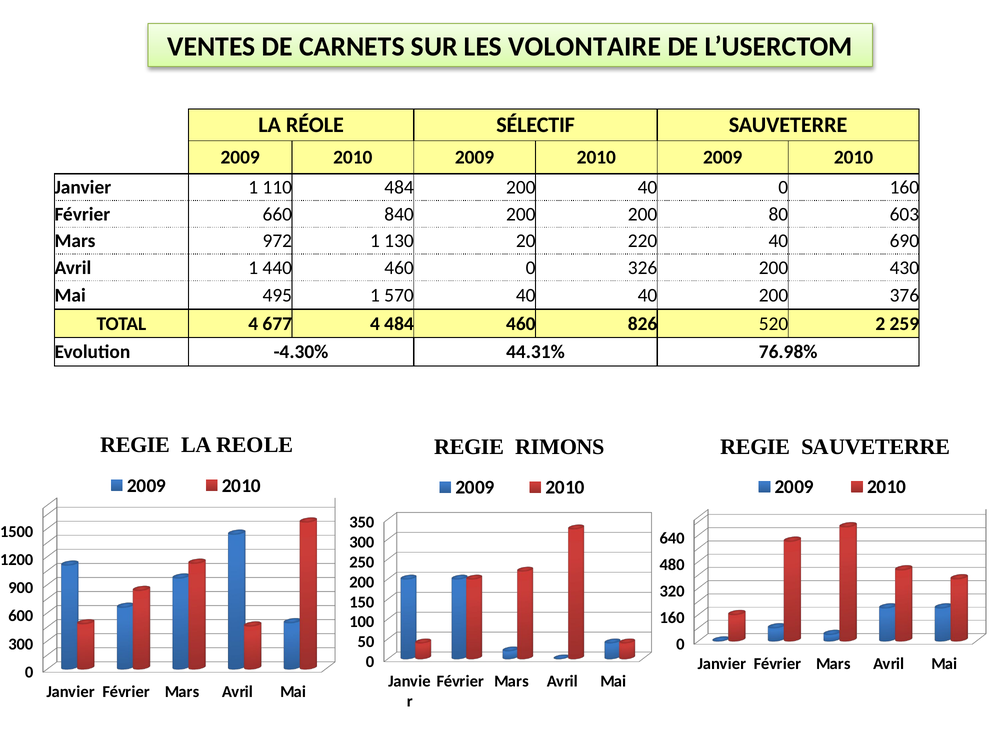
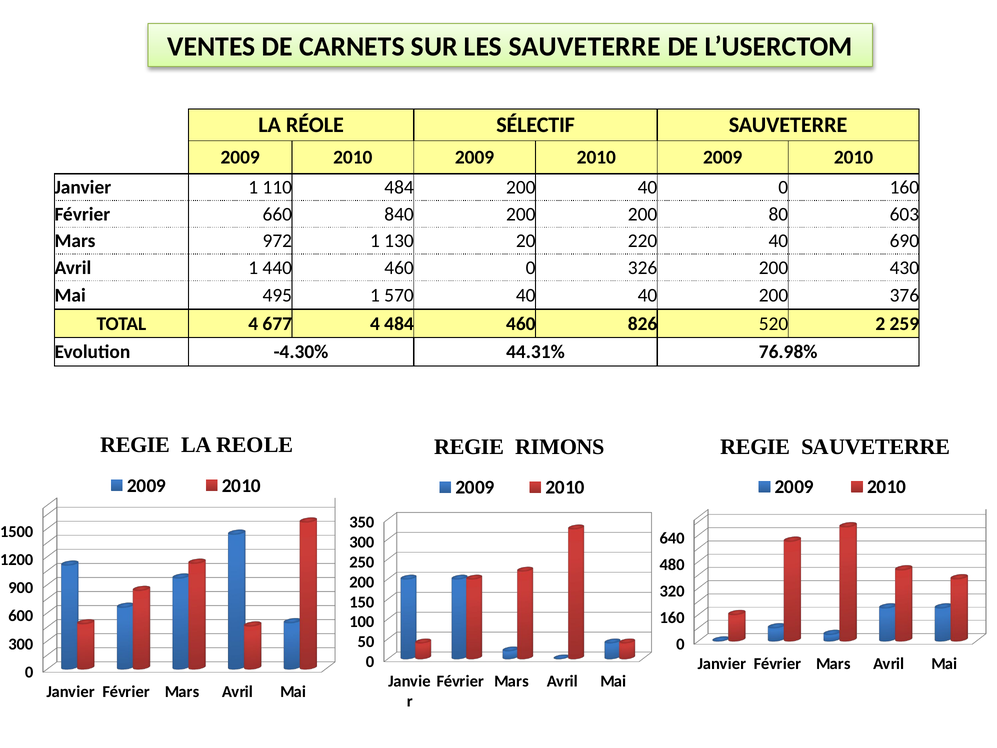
LES VOLONTAIRE: VOLONTAIRE -> SAUVETERRE
